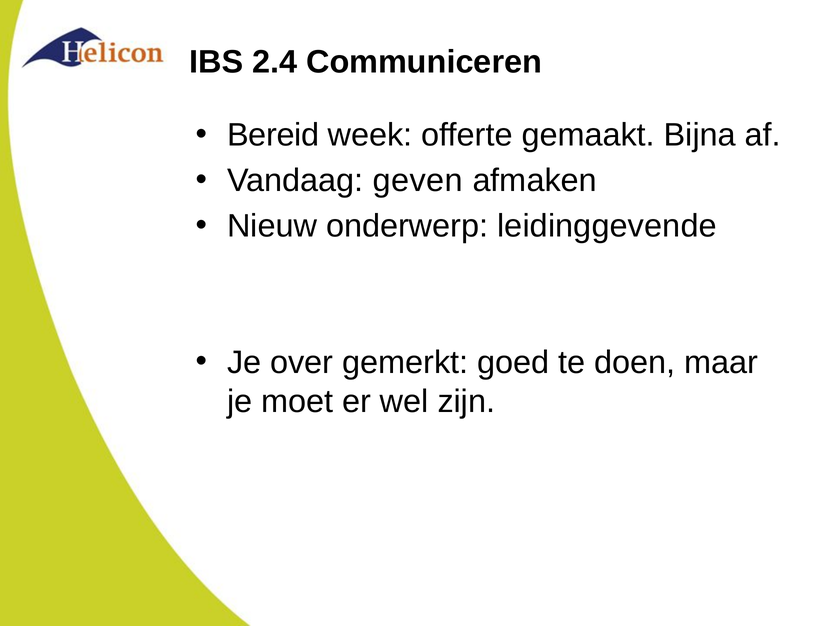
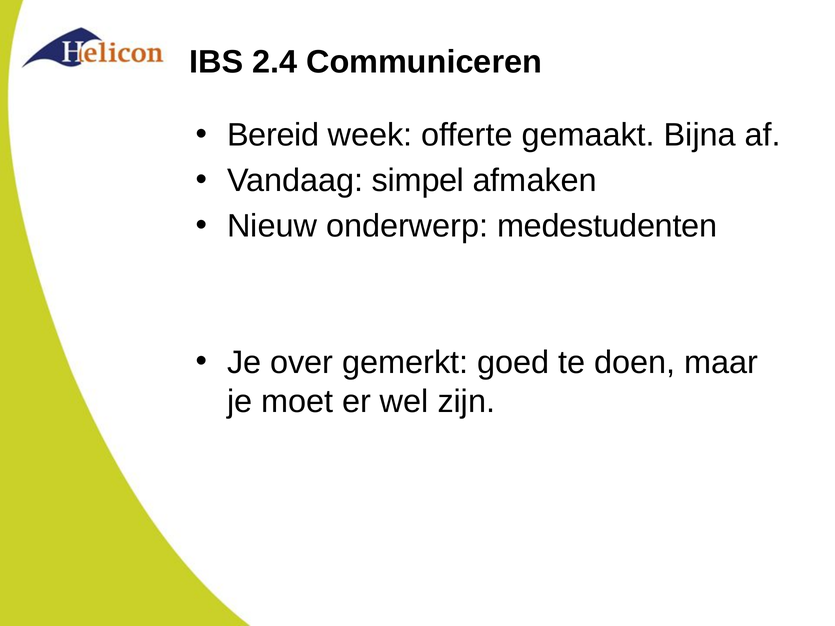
geven: geven -> simpel
leidinggevende: leidinggevende -> medestudenten
